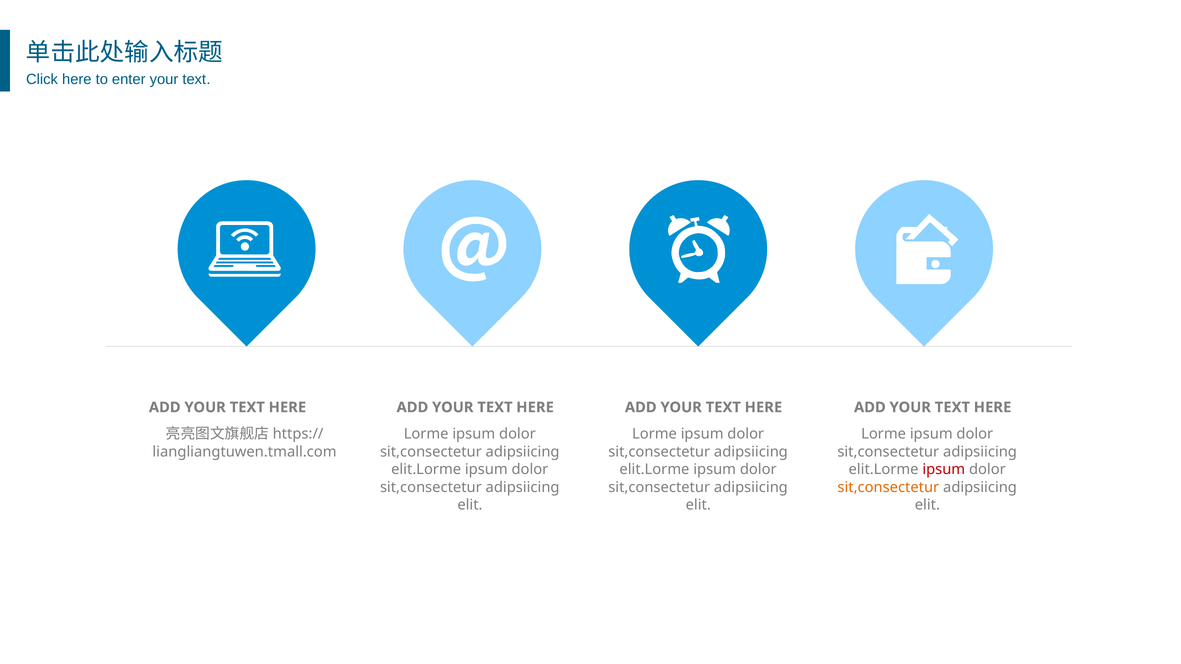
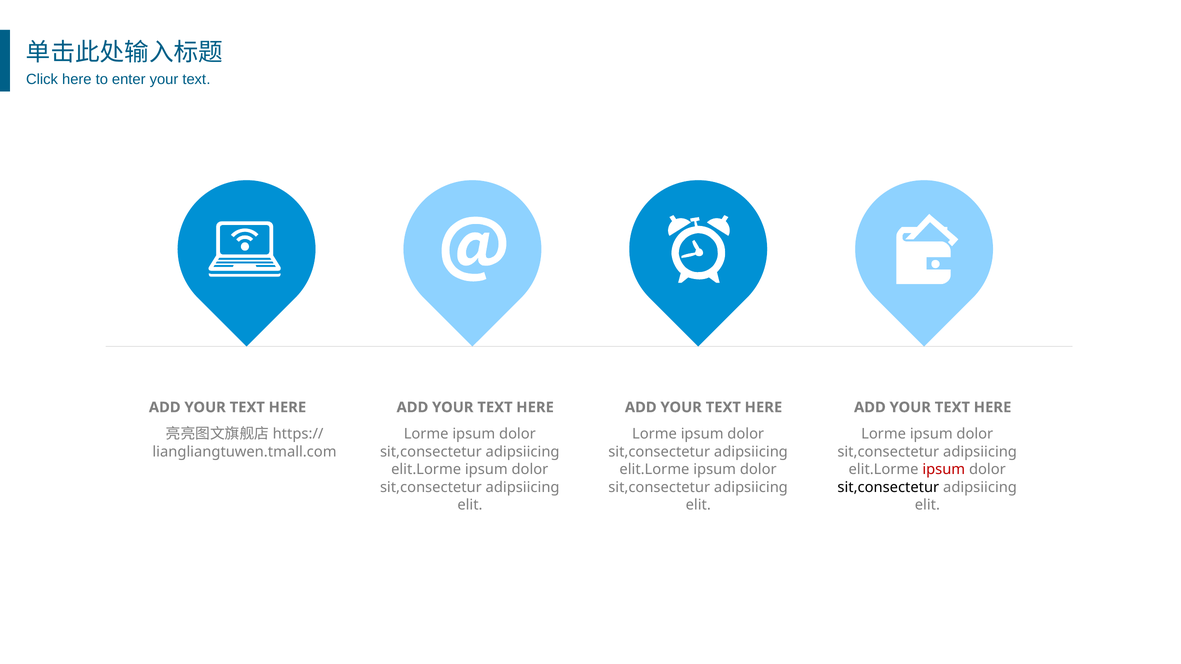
sit,consectetur at (888, 487) colour: orange -> black
